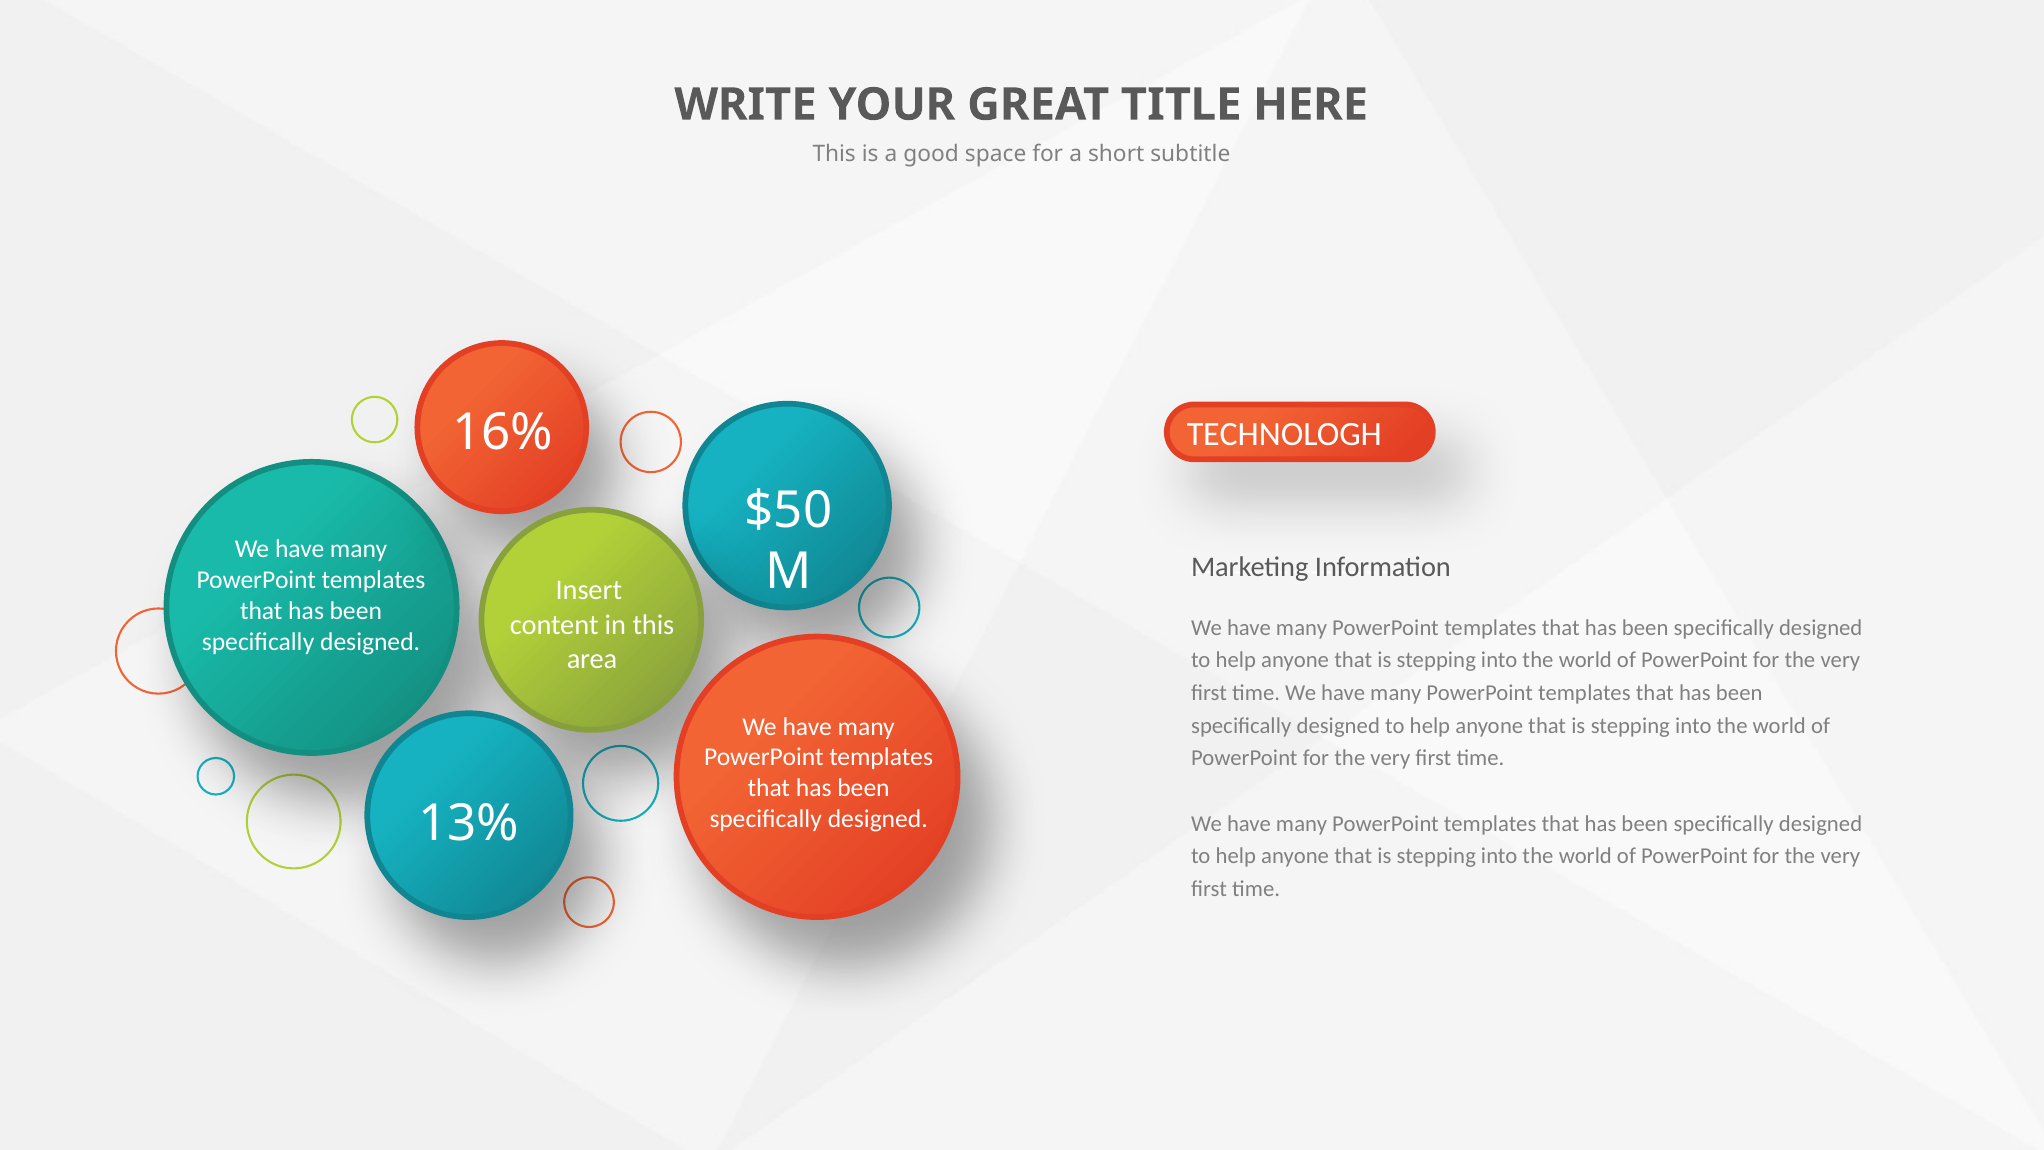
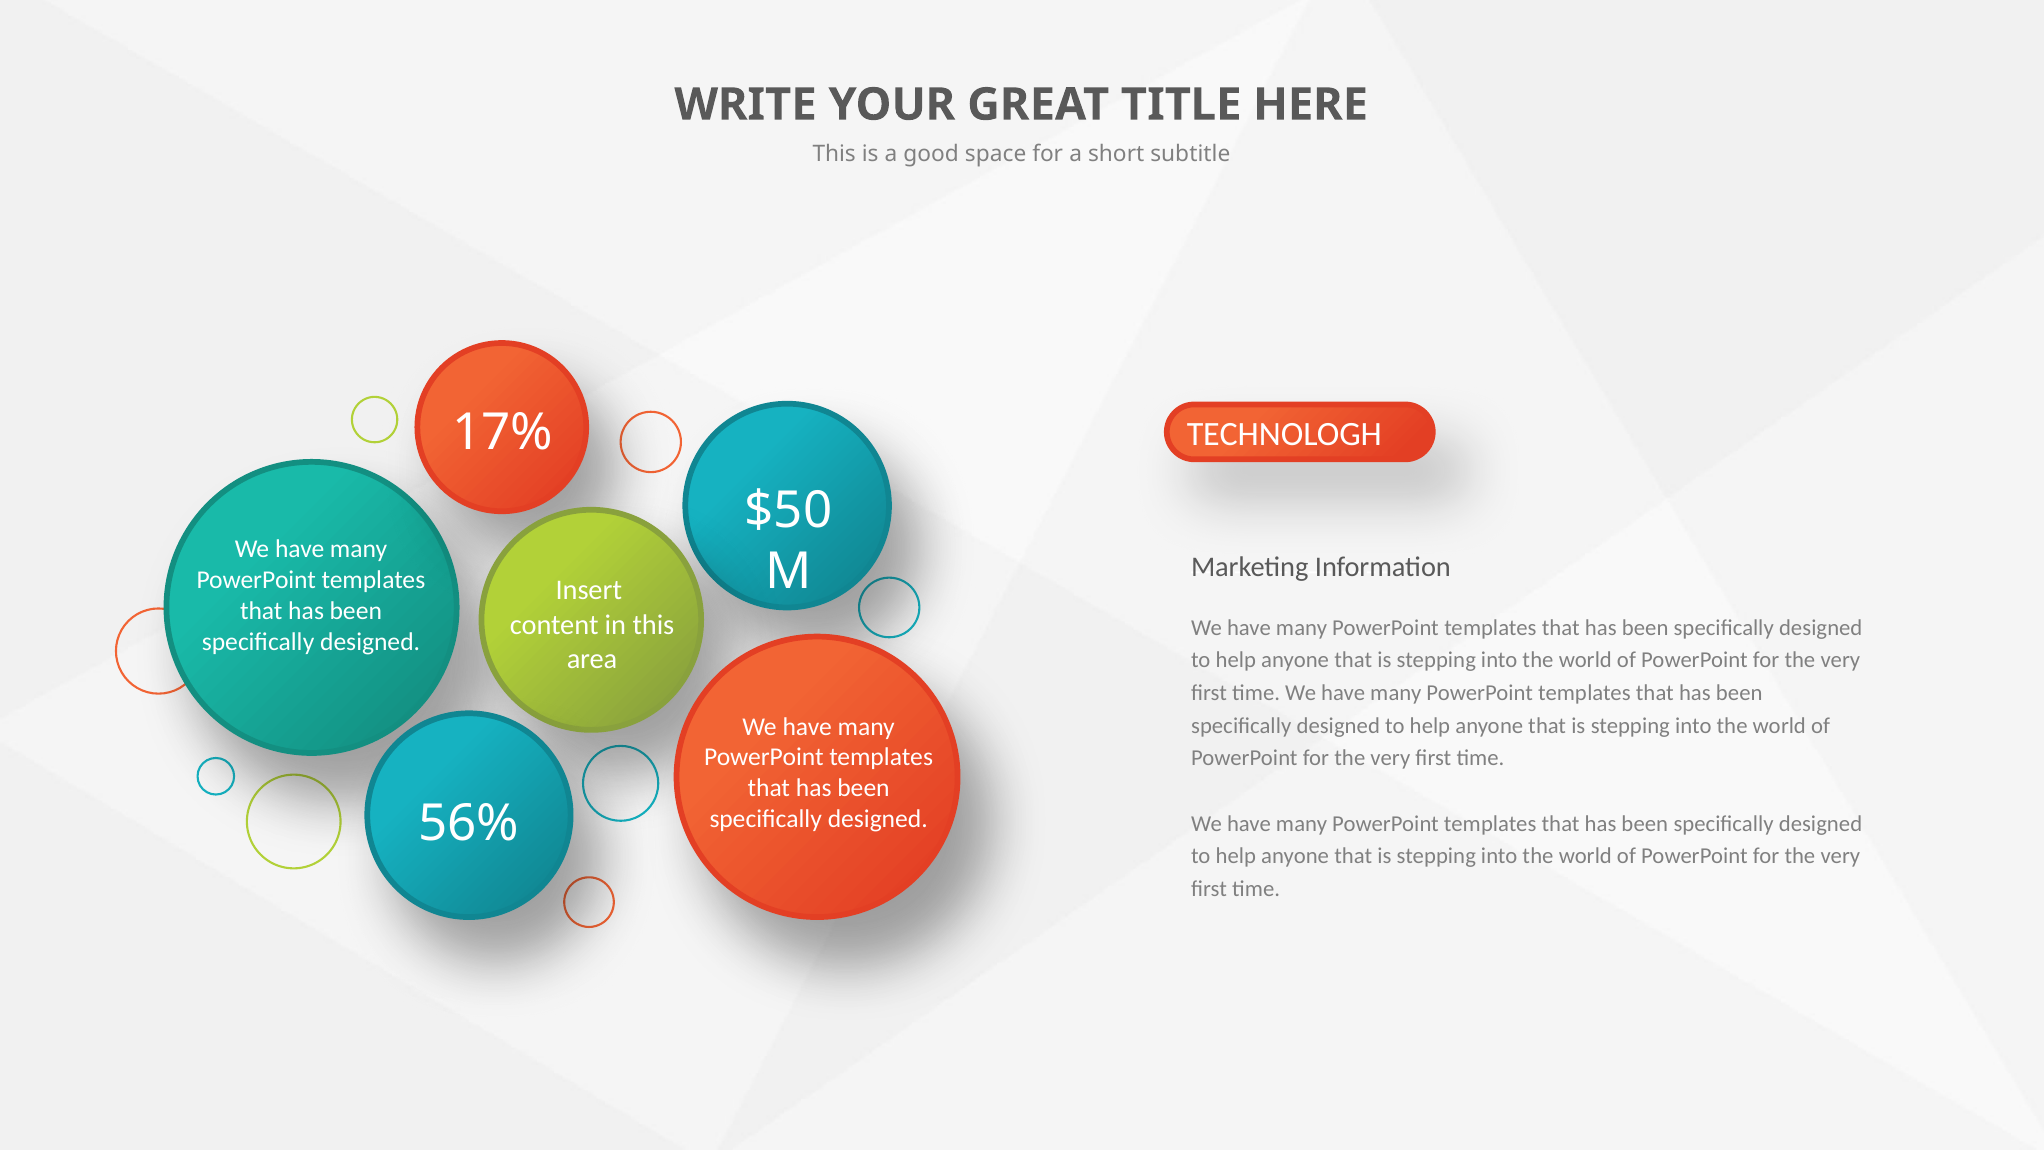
16%: 16% -> 17%
13%: 13% -> 56%
